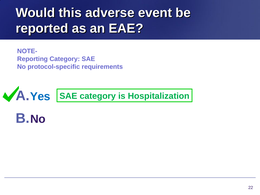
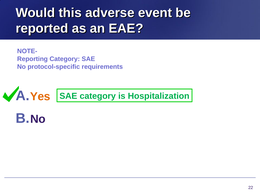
Yes colour: blue -> orange
